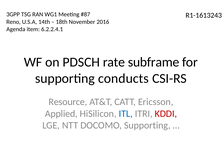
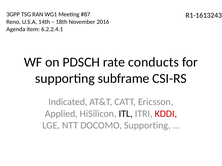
subframe: subframe -> conducts
conducts: conducts -> subframe
Resource: Resource -> Indicated
ITL colour: blue -> black
